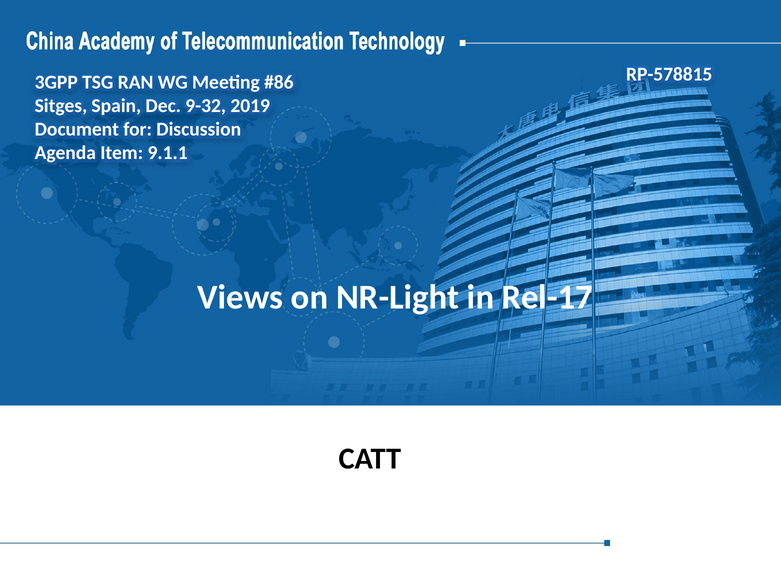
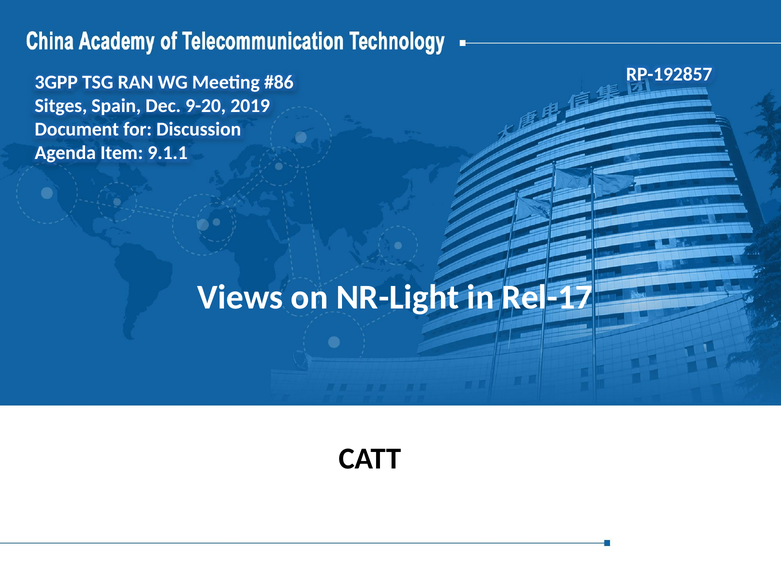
RP-578815: RP-578815 -> RP-192857
9-32: 9-32 -> 9-20
